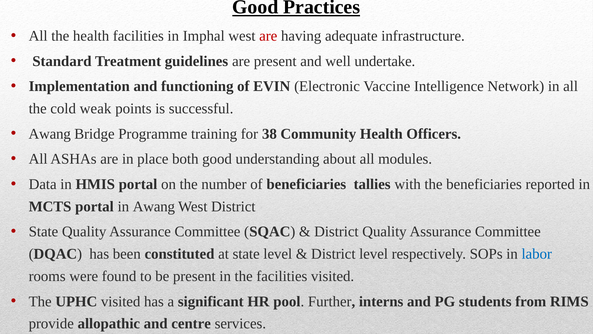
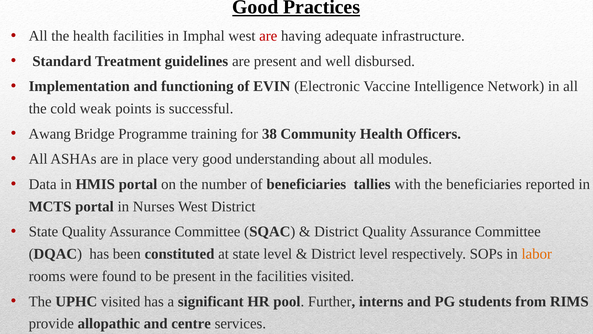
undertake: undertake -> disbursed
both: both -> very
in Awang: Awang -> Nurses
labor colour: blue -> orange
